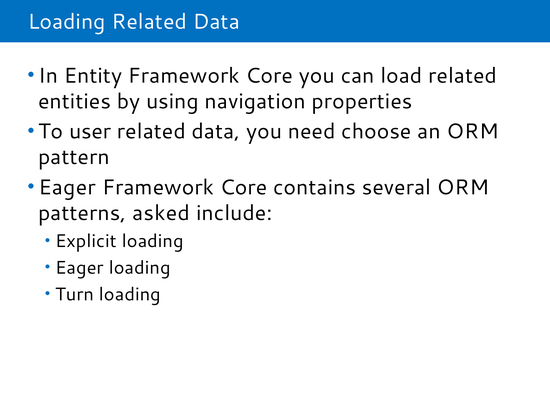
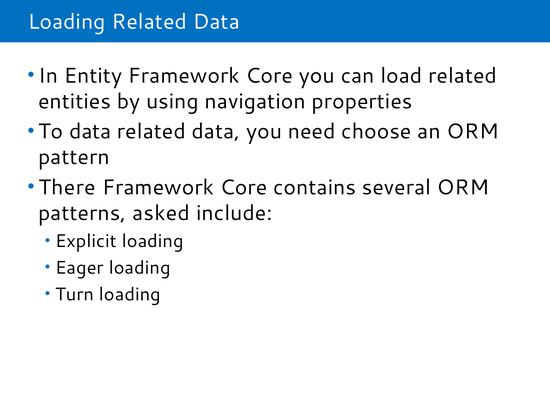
To user: user -> data
Eager at (67, 188): Eager -> There
